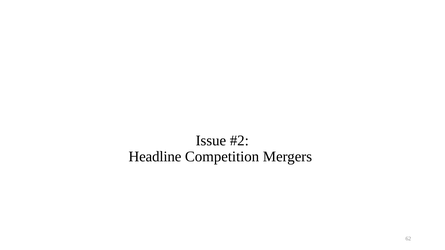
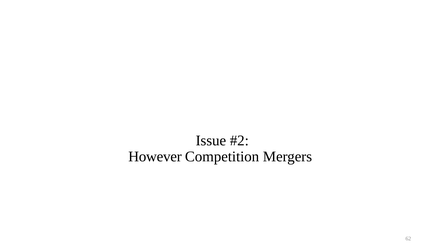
Headline: Headline -> However
